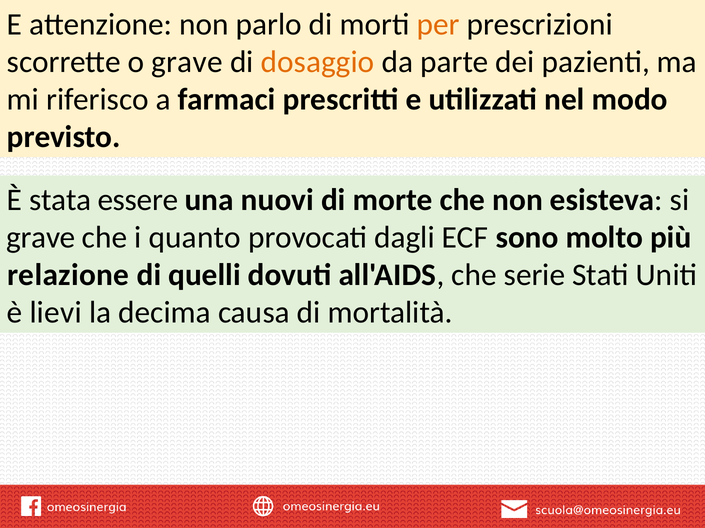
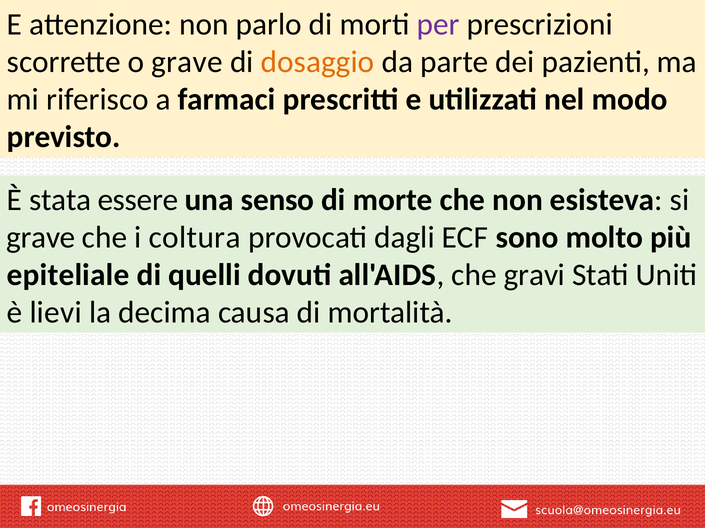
per colour: orange -> purple
nuovi: nuovi -> senso
quanto: quanto -> coltura
relazione: relazione -> epiteliale
serie: serie -> gravi
